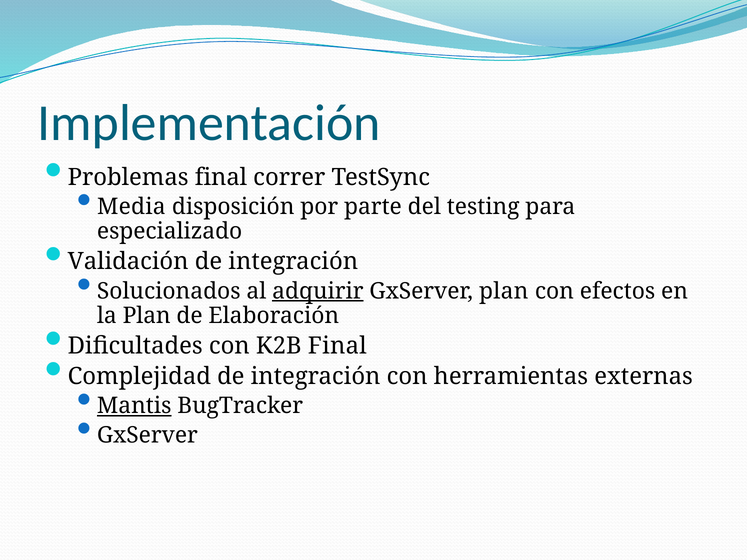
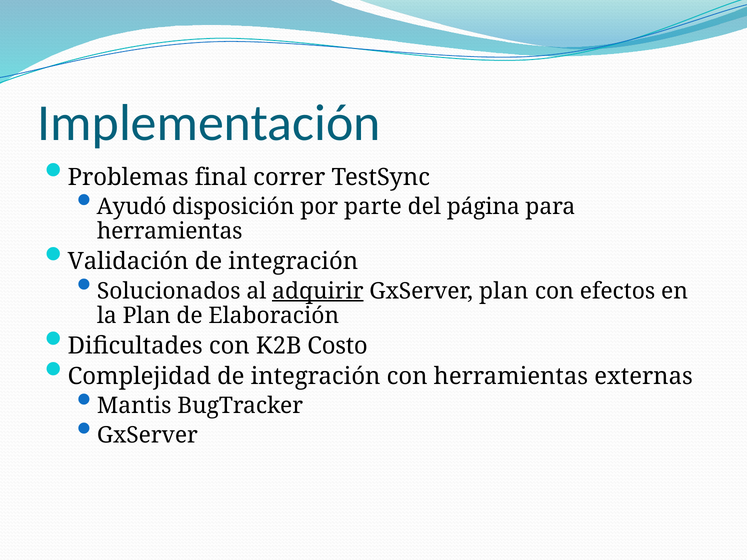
Media: Media -> Ayudó
testing: testing -> página
especializado at (170, 231): especializado -> herramientas
K2B Final: Final -> Costo
Mantis underline: present -> none
